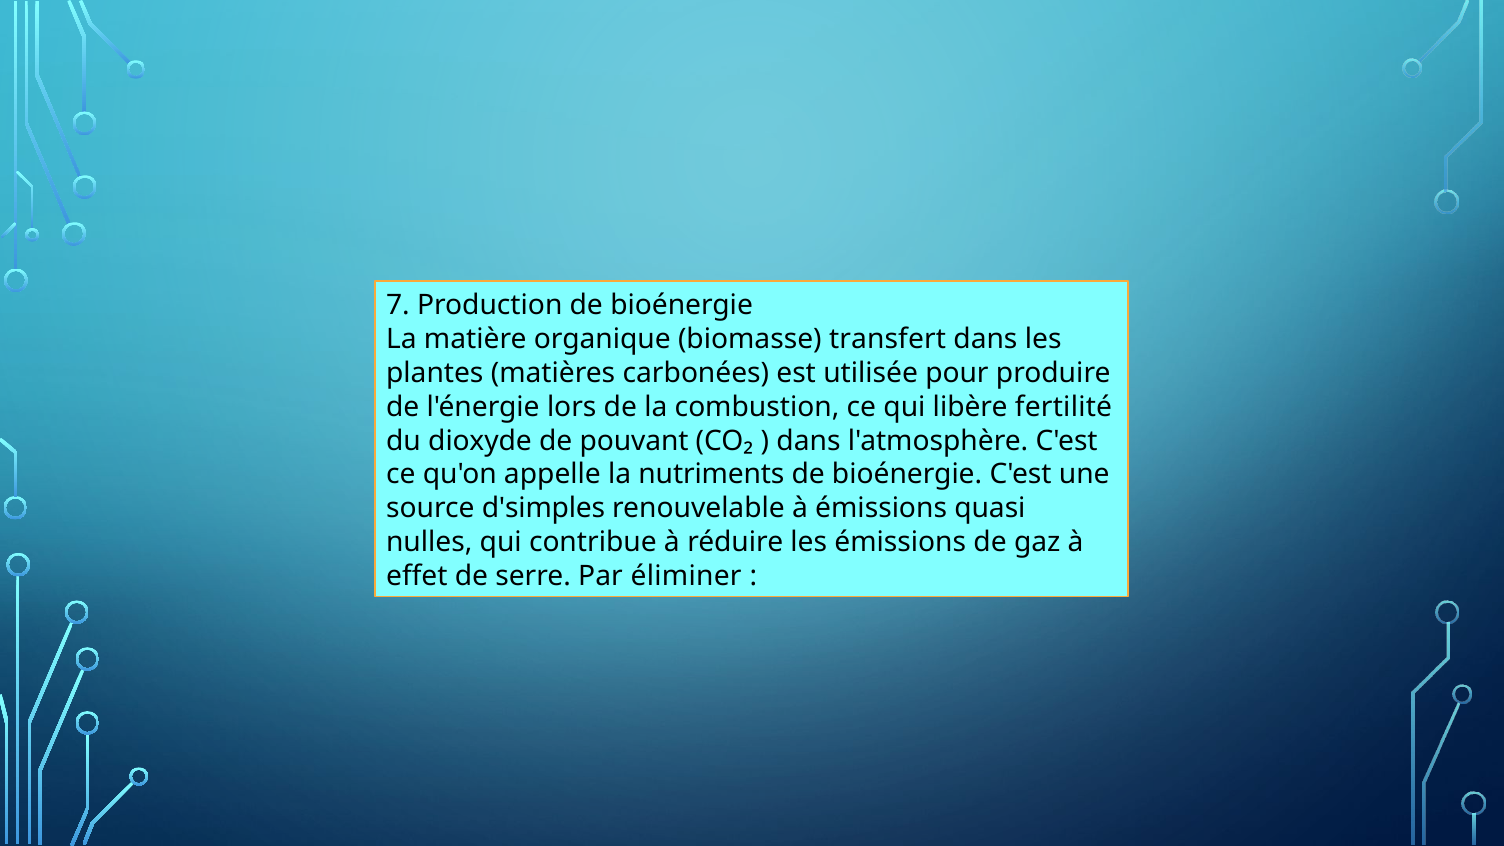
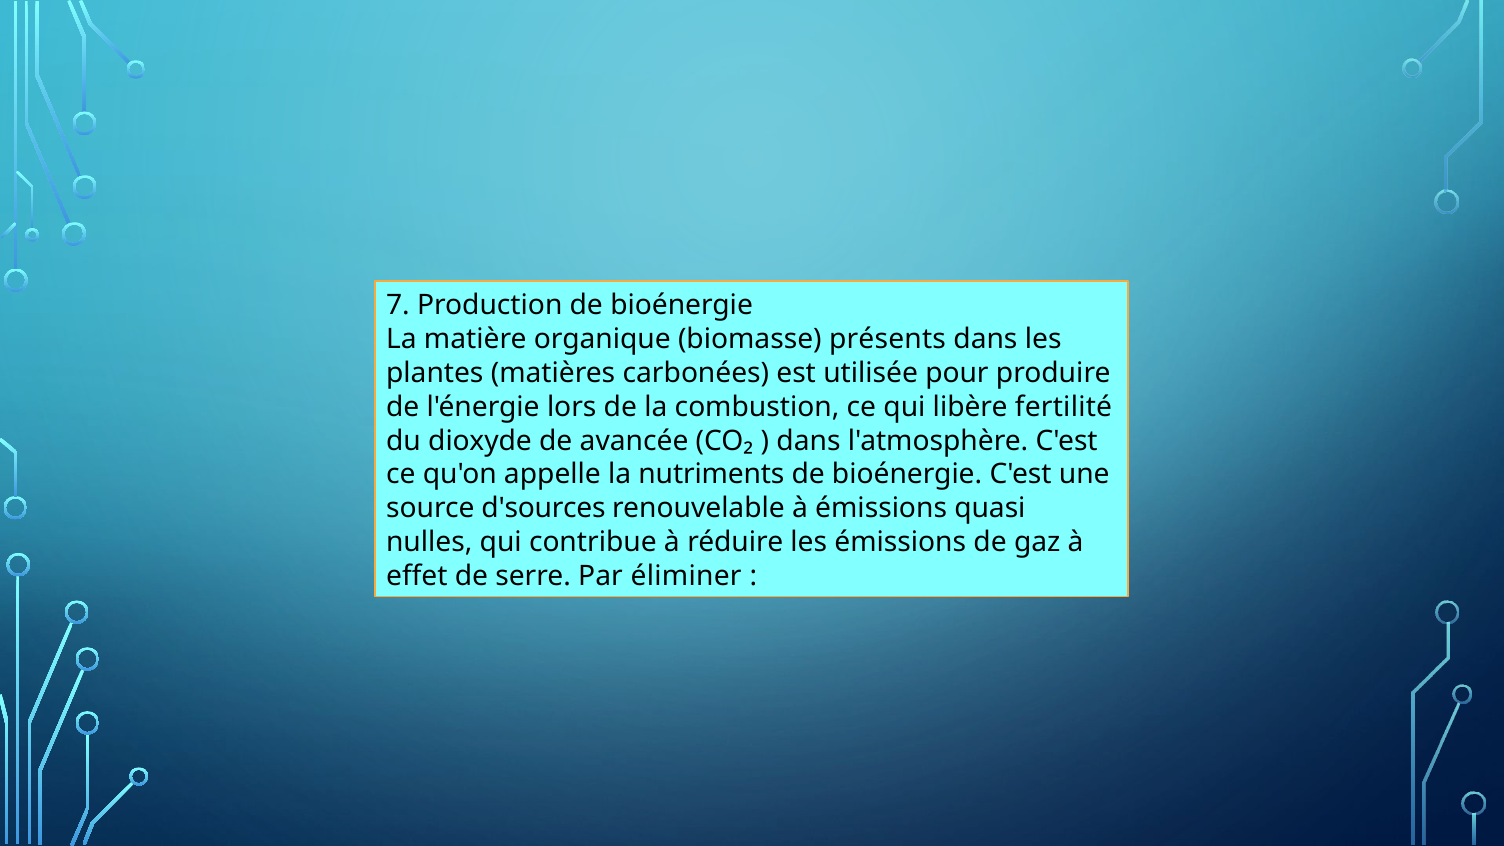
transfert: transfert -> présents
pouvant: pouvant -> avancée
d'simples: d'simples -> d'sources
